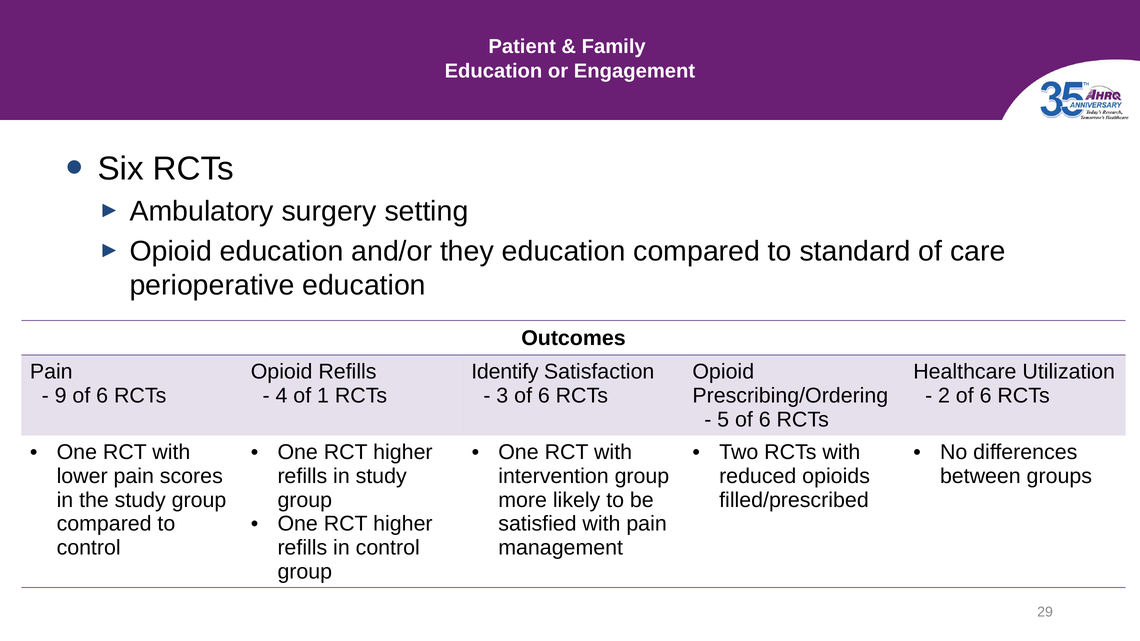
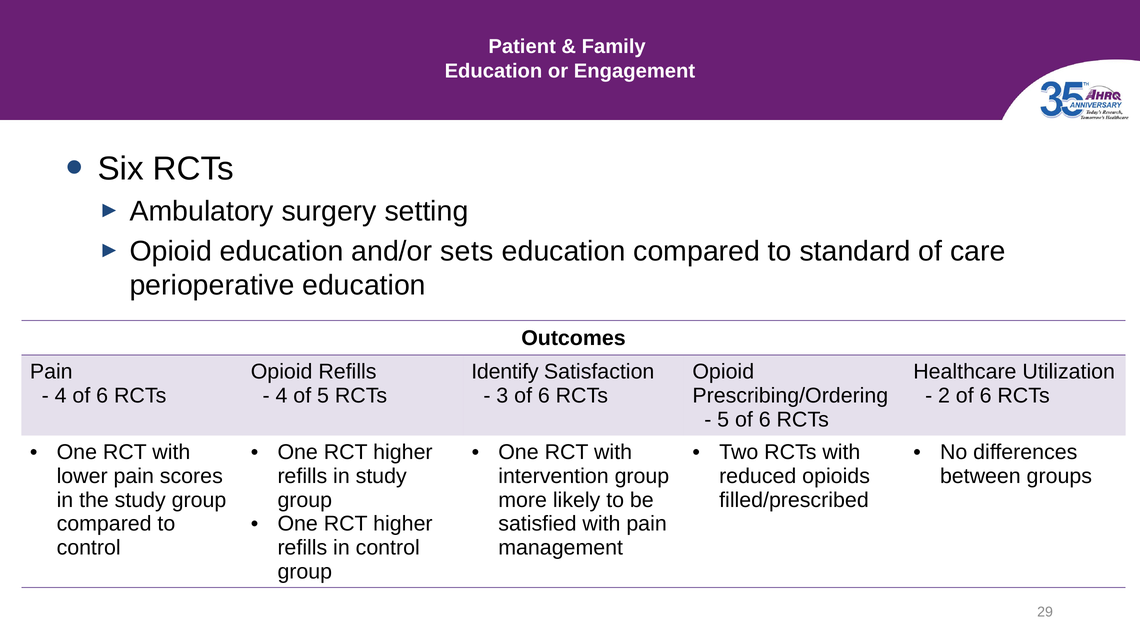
they: they -> sets
9 at (61, 396): 9 -> 4
of 1: 1 -> 5
